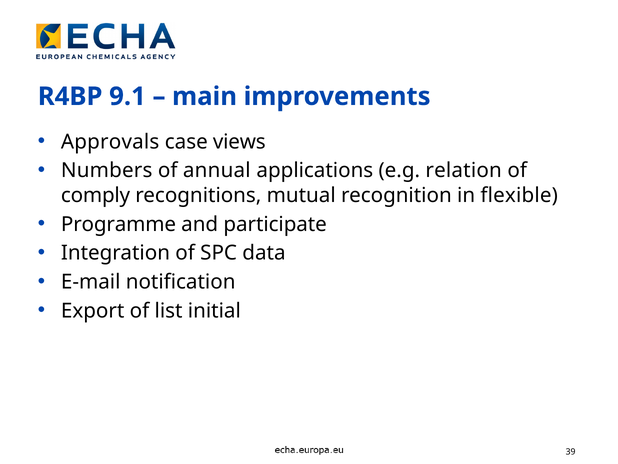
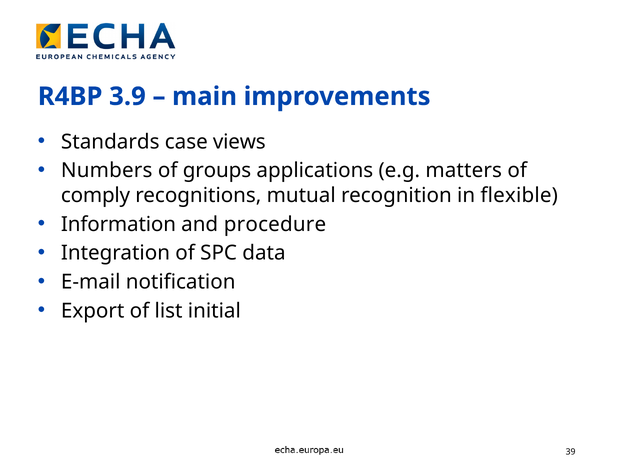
9.1: 9.1 -> 3.9
Approvals: Approvals -> Standards
annual: annual -> groups
relation: relation -> matters
Programme: Programme -> Information
participate: participate -> procedure
